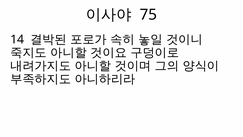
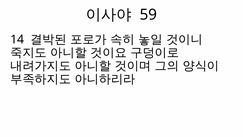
75: 75 -> 59
